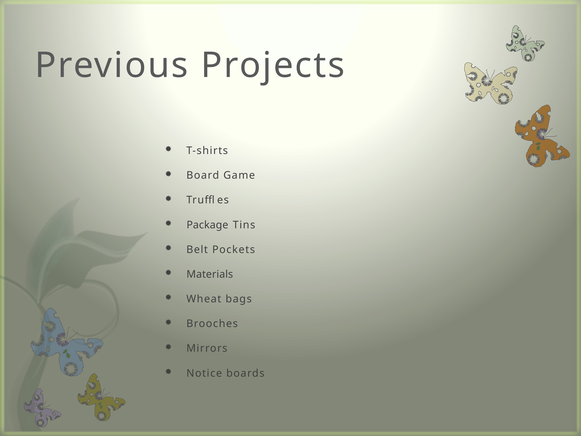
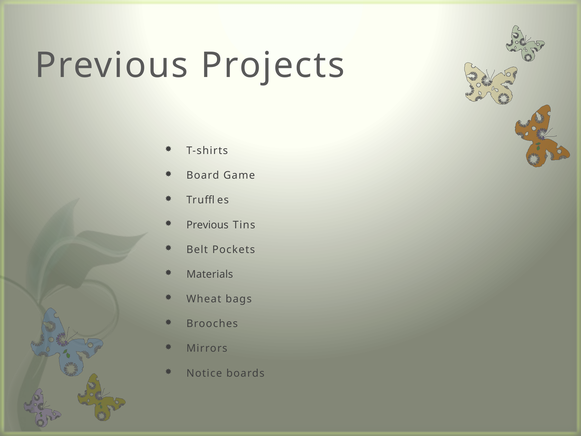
Package at (207, 225): Package -> Previous
